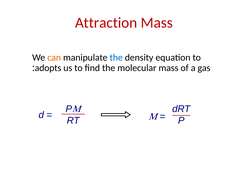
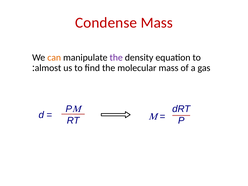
Attraction: Attraction -> Condense
the at (116, 58) colour: blue -> purple
adopts: adopts -> almost
